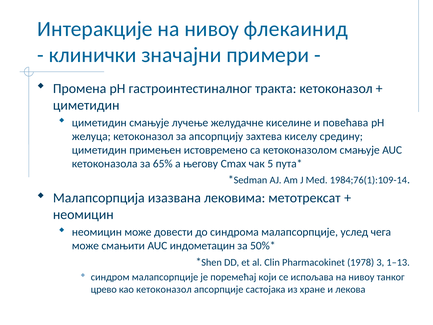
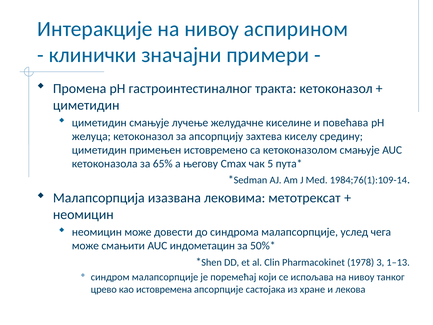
флекаинид: флекаинид -> аспирином
као кетоконазол: кетоконазол -> истовремена
